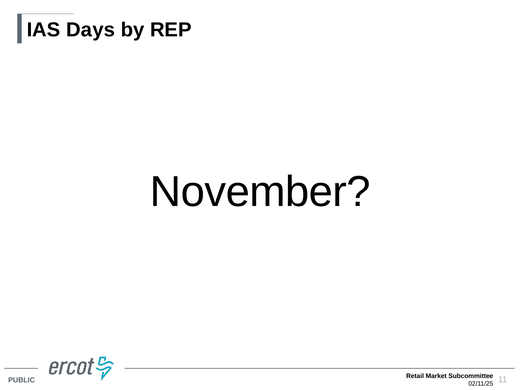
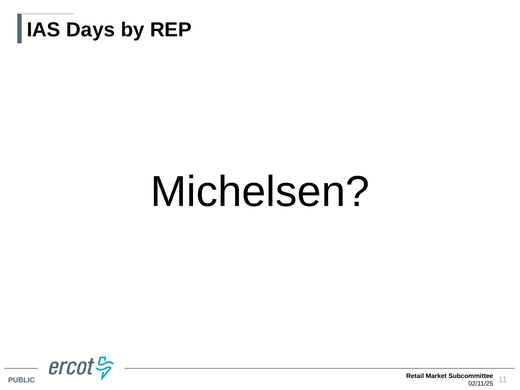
November: November -> Michelsen
